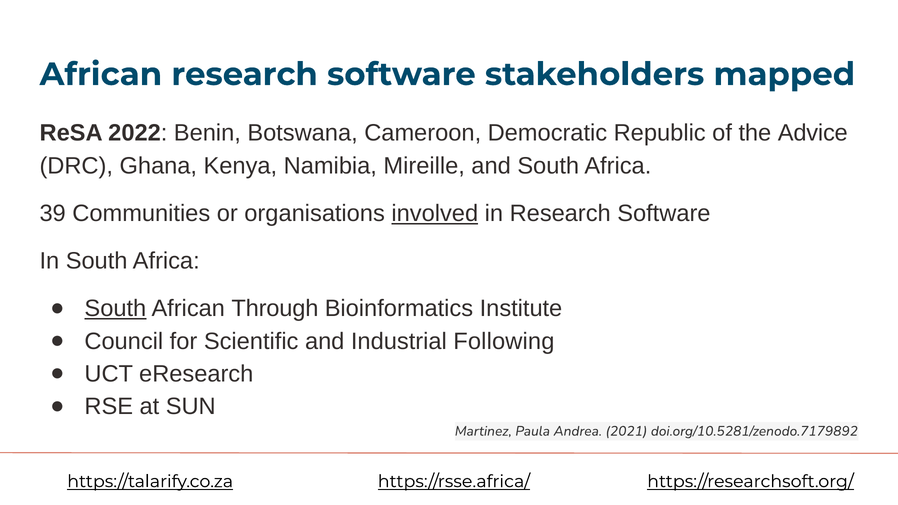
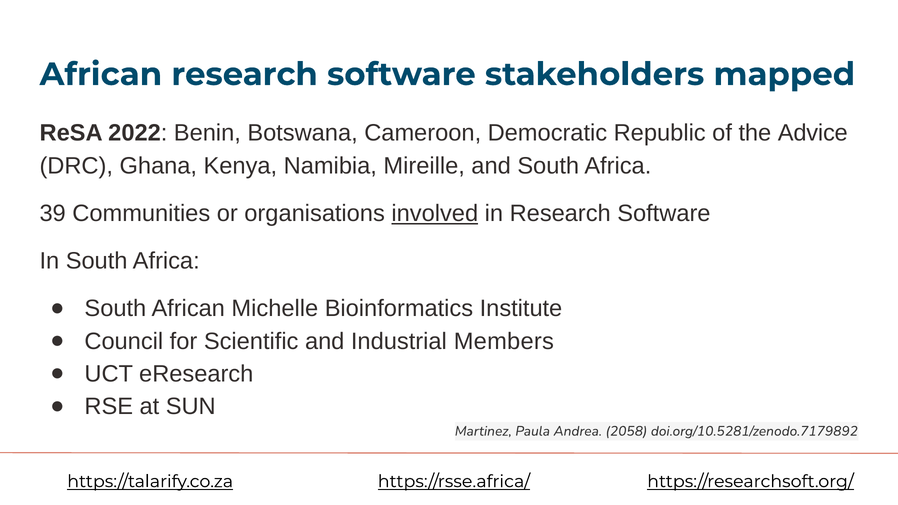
South at (115, 309) underline: present -> none
Through: Through -> Michelle
Following: Following -> Members
2021: 2021 -> 2058
